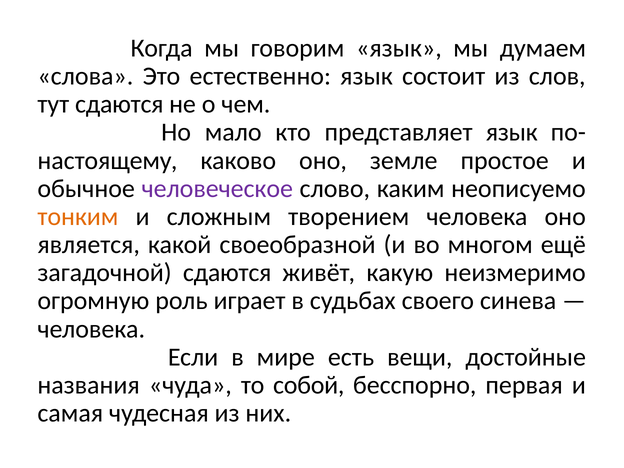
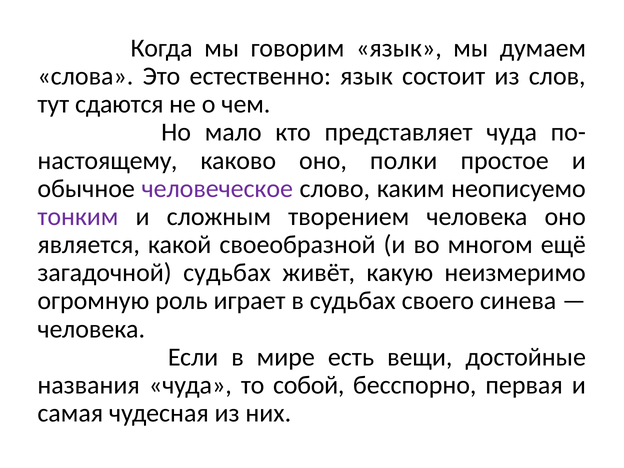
представляет язык: язык -> чуда
земле: земле -> полки
тонким colour: orange -> purple
загадочной сдаются: сдаются -> судьбах
